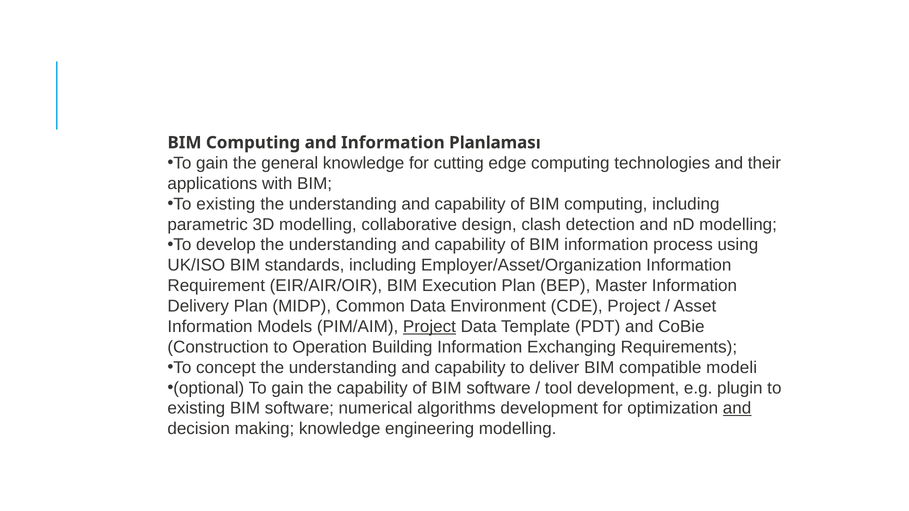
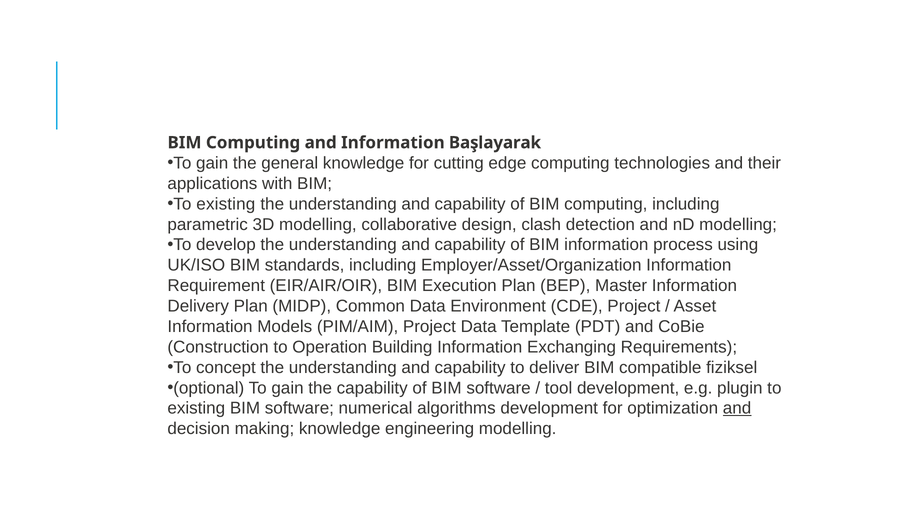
Planlaması: Planlaması -> Başlayarak
Project at (429, 327) underline: present -> none
modeli: modeli -> fiziksel
